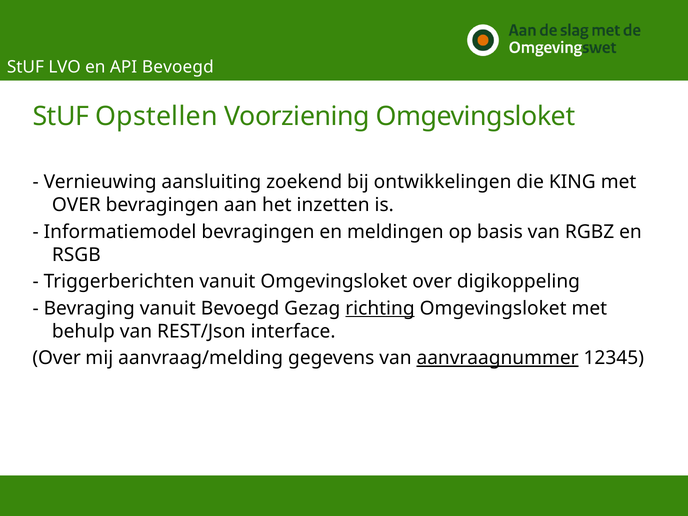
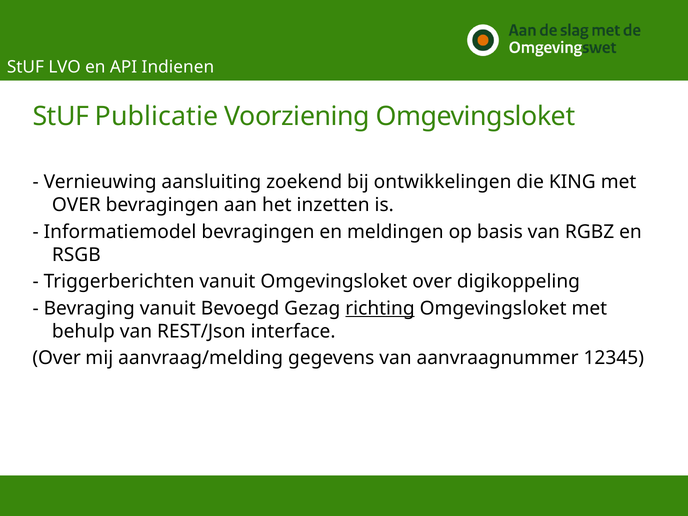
API Bevoegd: Bevoegd -> Indienen
Opstellen: Opstellen -> Publicatie
aanvraagnummer underline: present -> none
